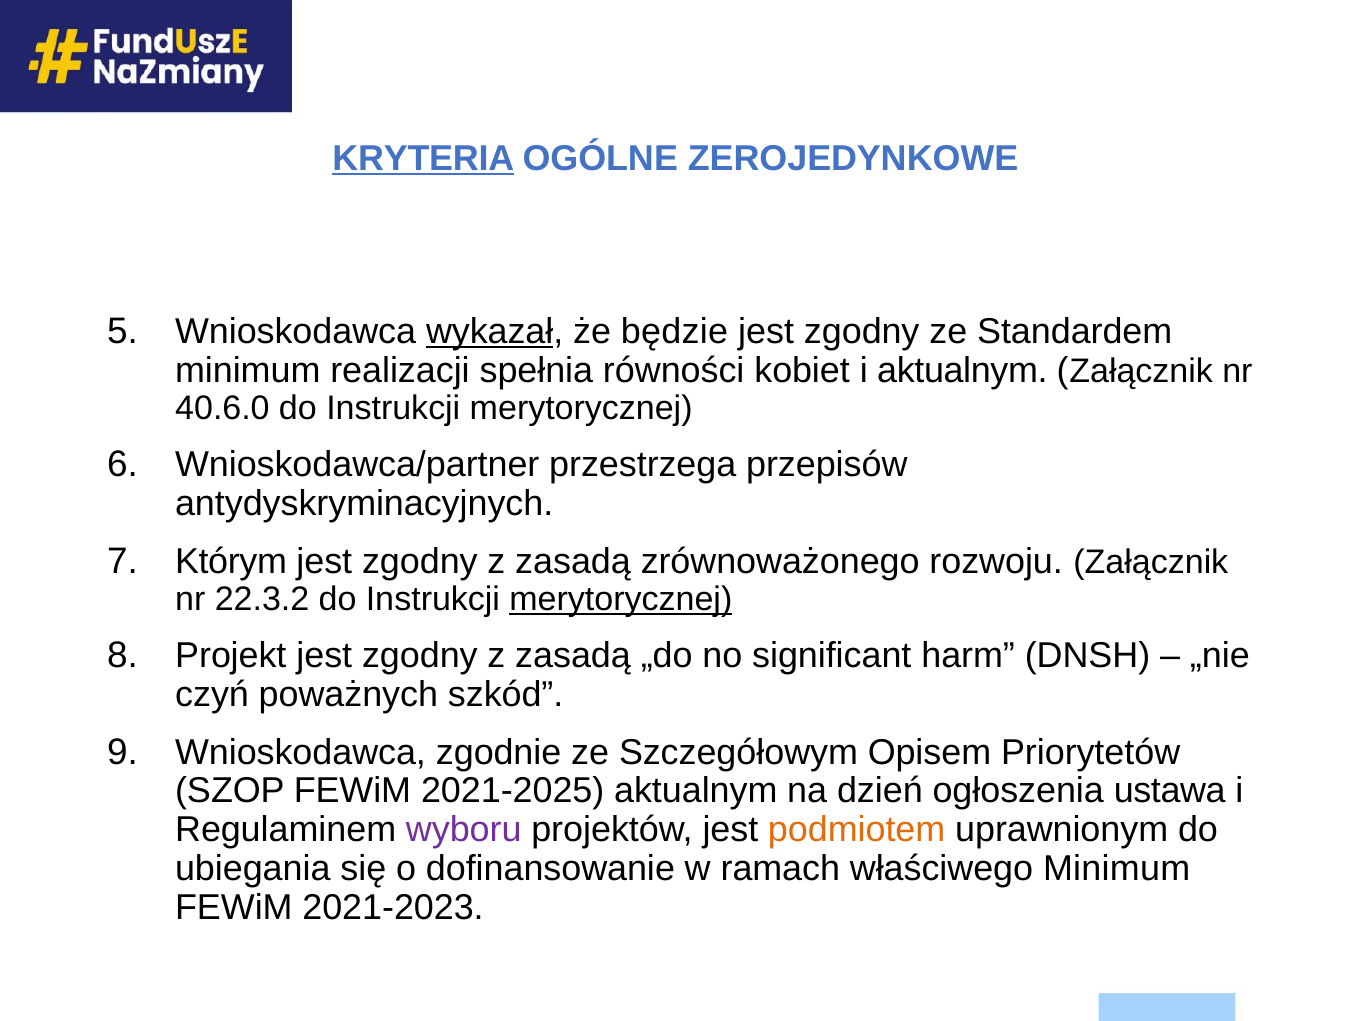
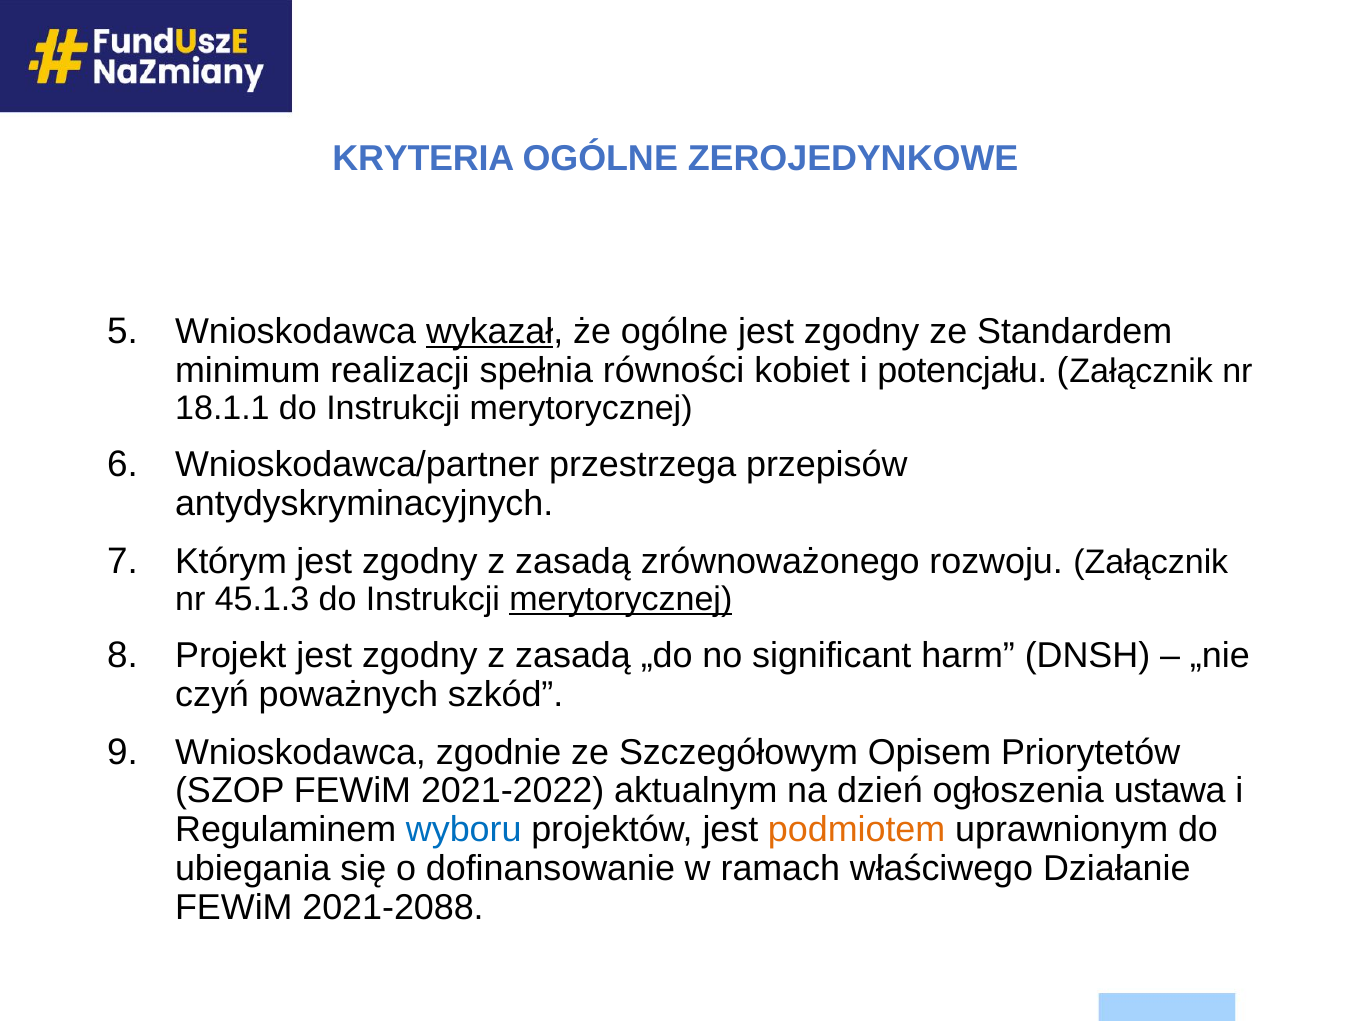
KRYTERIA underline: present -> none
że będzie: będzie -> ogólne
i aktualnym: aktualnym -> potencjału
40.6.0: 40.6.0 -> 18.1.1
22.3.2: 22.3.2 -> 45.1.3
2021-2025: 2021-2025 -> 2021-2022
wyboru colour: purple -> blue
właściwego Minimum: Minimum -> Działanie
2021-2023: 2021-2023 -> 2021-2088
